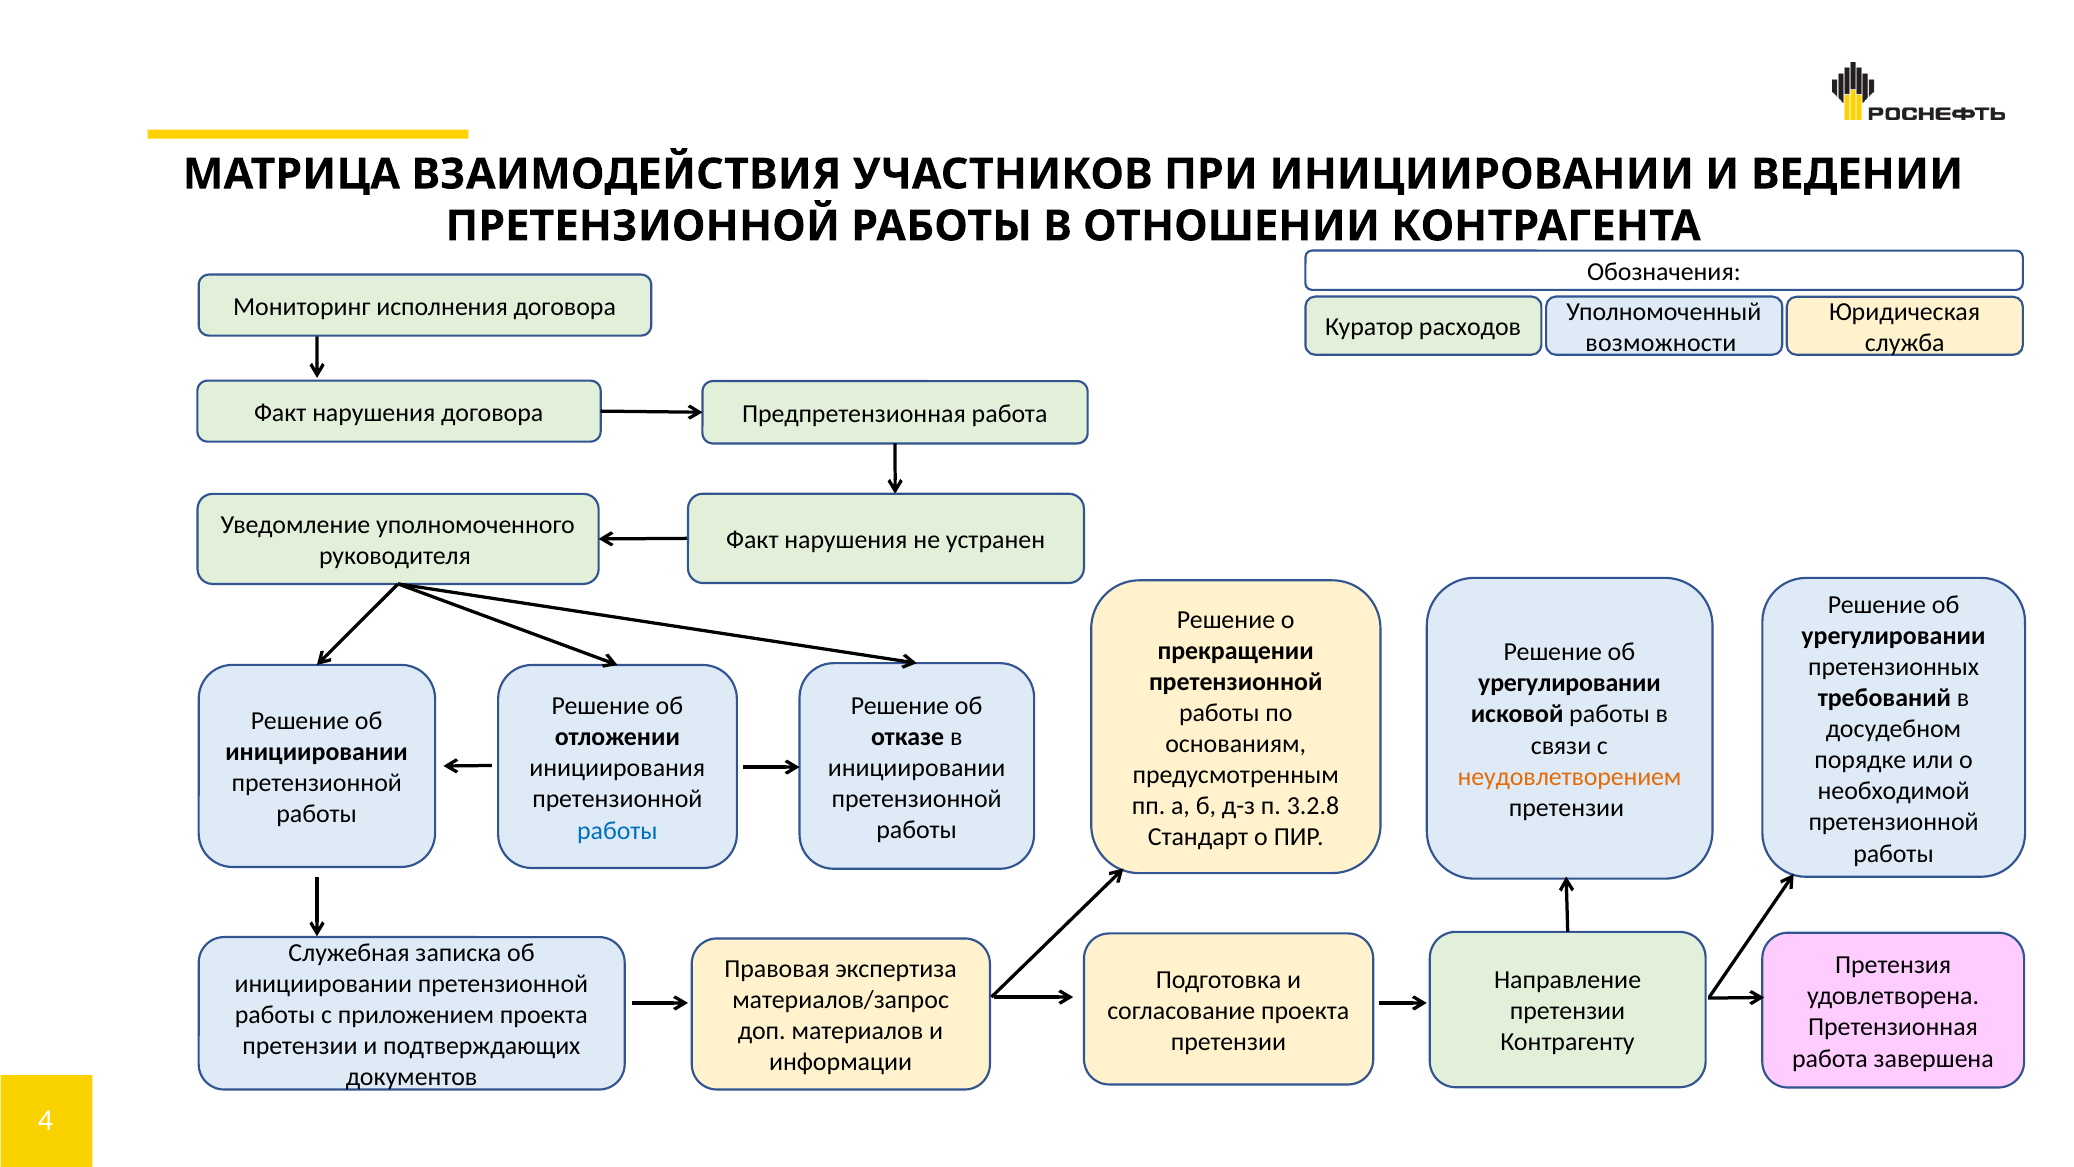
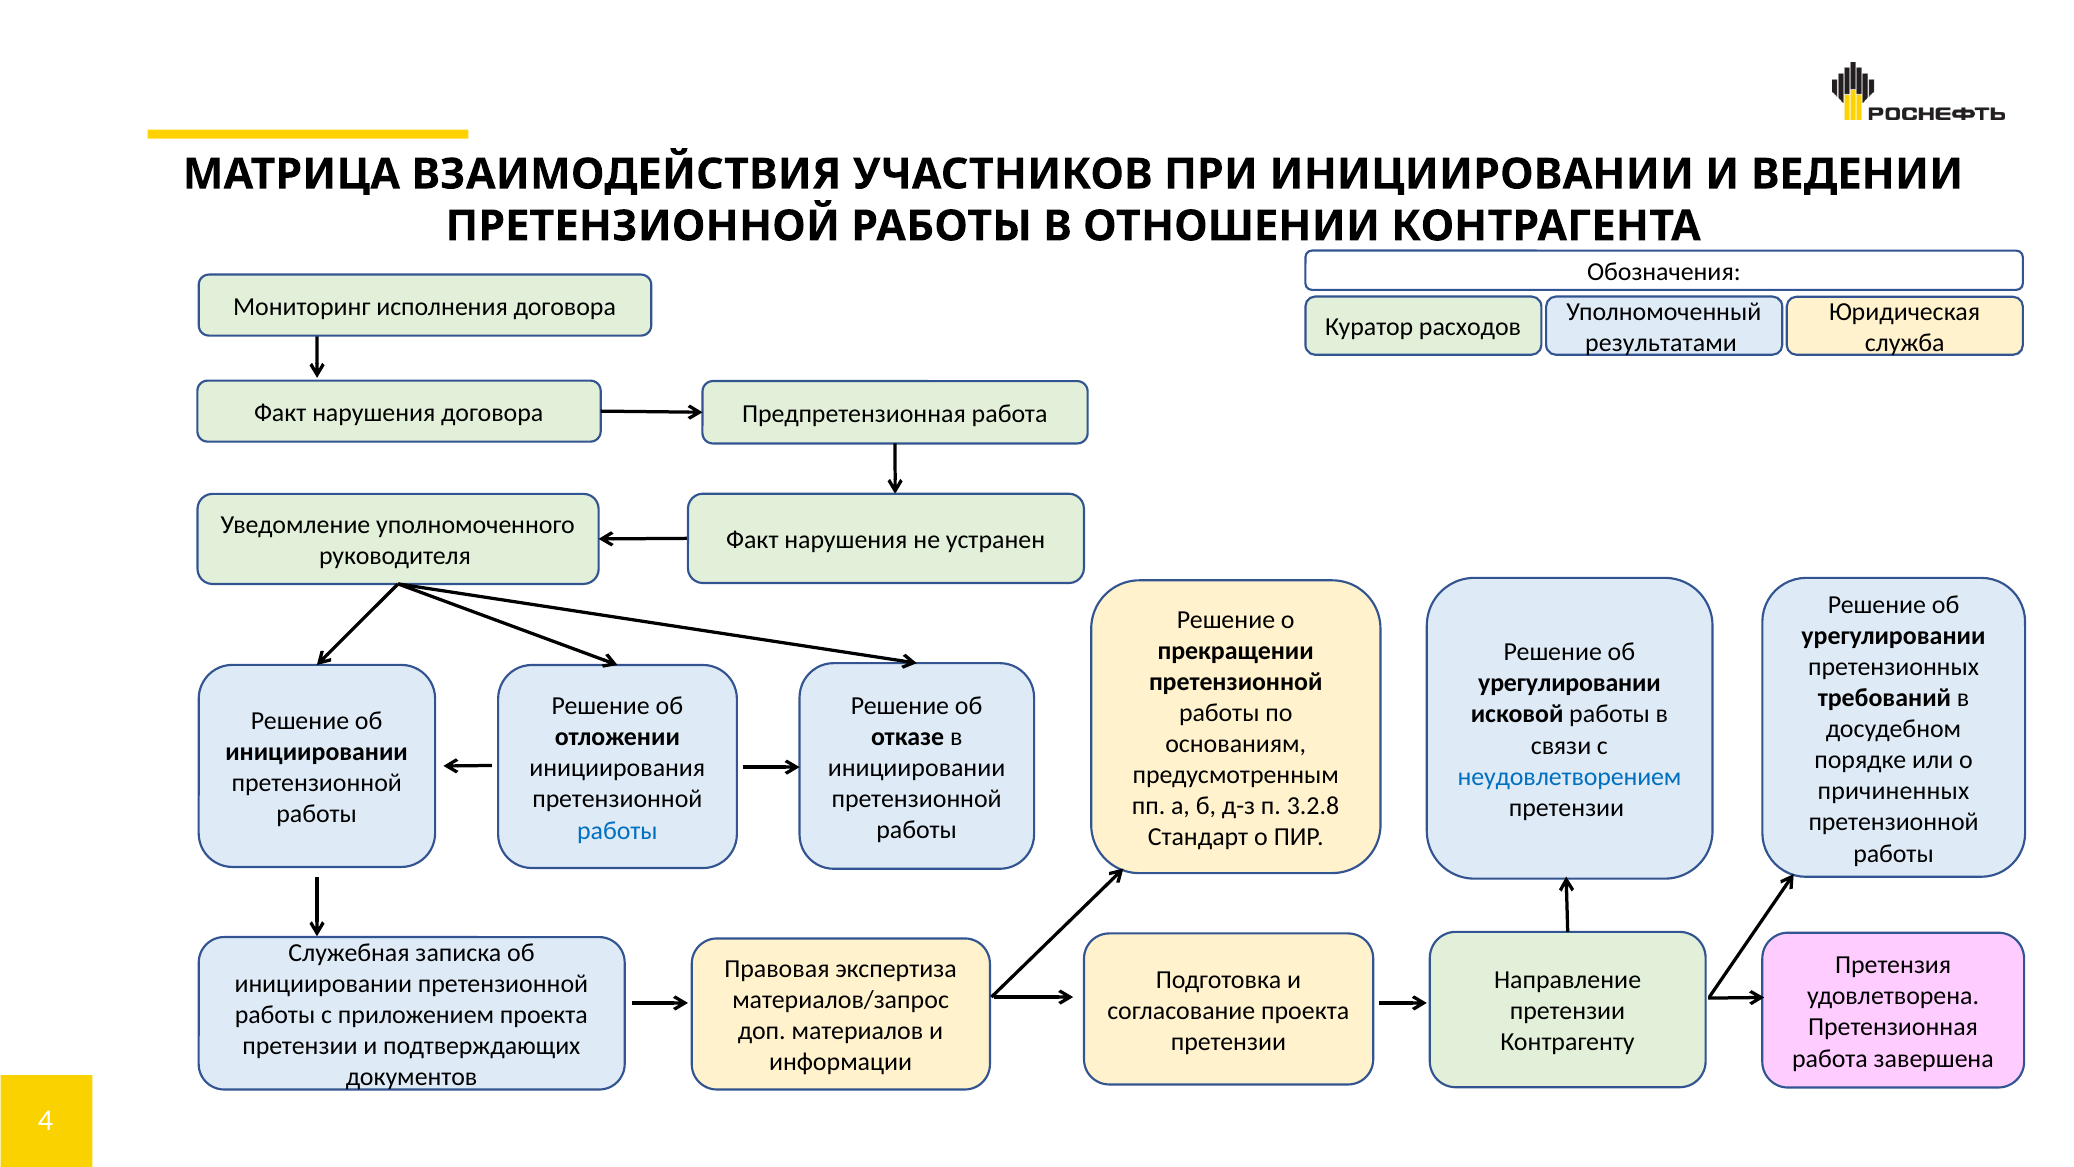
возможности: возможности -> результатами
неудовлетворением colour: orange -> blue
необходимой: необходимой -> причиненных
